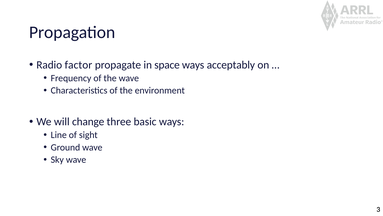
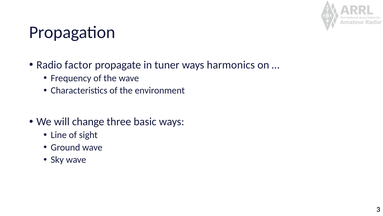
space: space -> tuner
acceptably: acceptably -> harmonics
